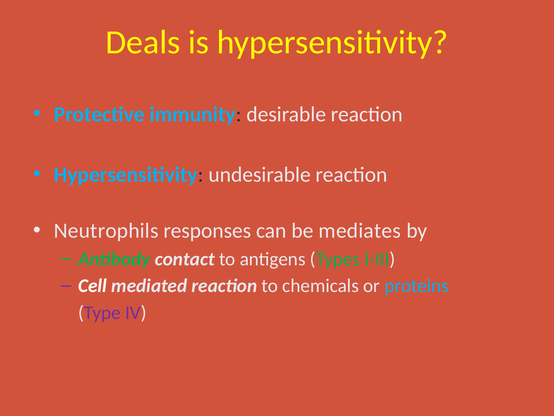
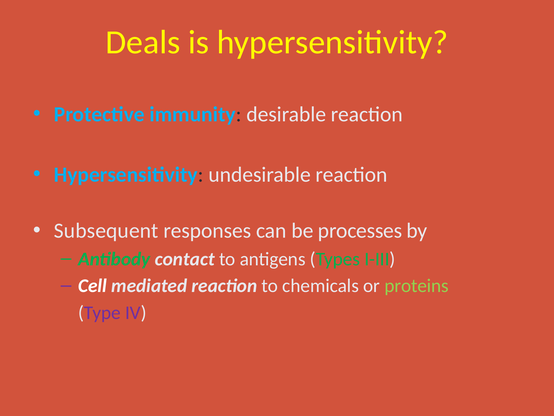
Neutrophils: Neutrophils -> Subsequent
mediates: mediates -> processes
proteins colour: light blue -> light green
